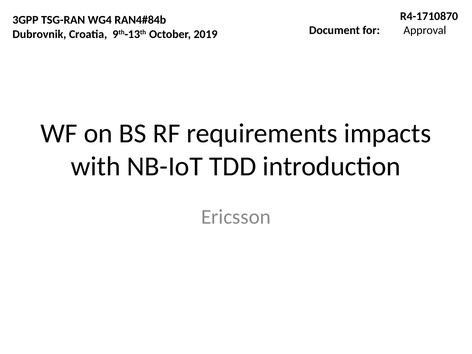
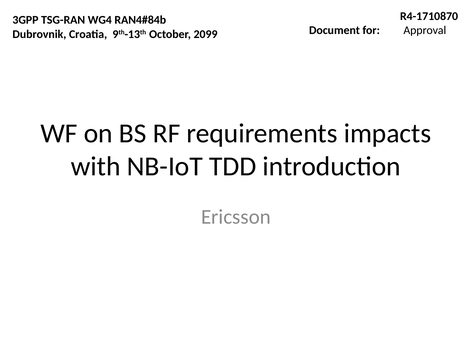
2019: 2019 -> 2099
